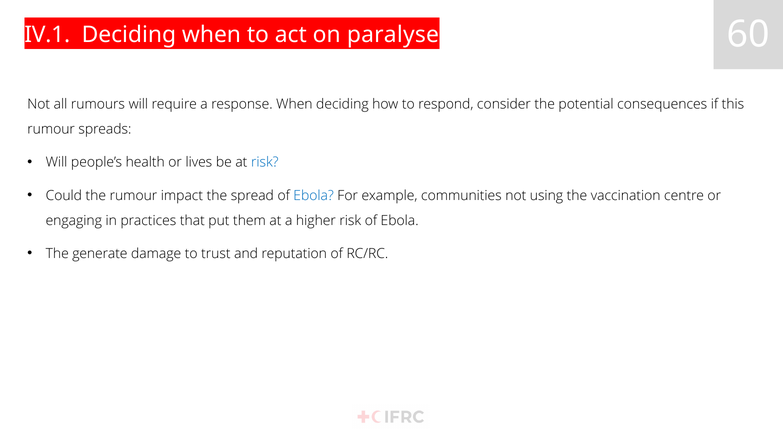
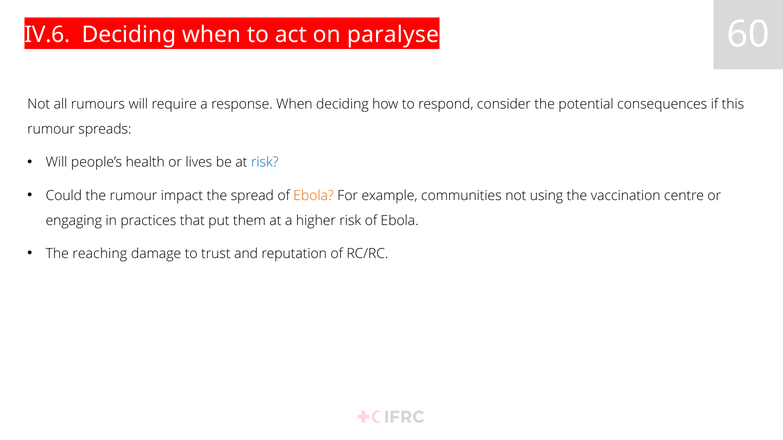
IV.1: IV.1 -> IV.6
Ebola at (314, 196) colour: blue -> orange
generate: generate -> reaching
